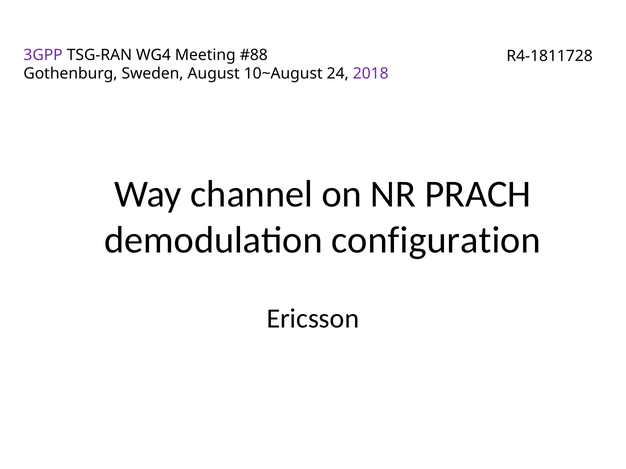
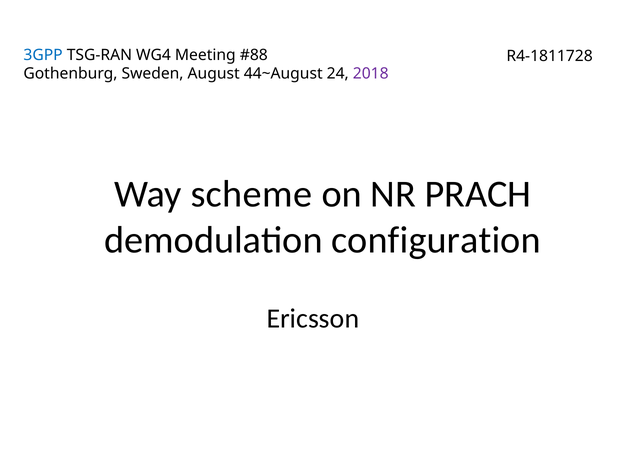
3GPP colour: purple -> blue
10~August: 10~August -> 44~August
channel: channel -> scheme
